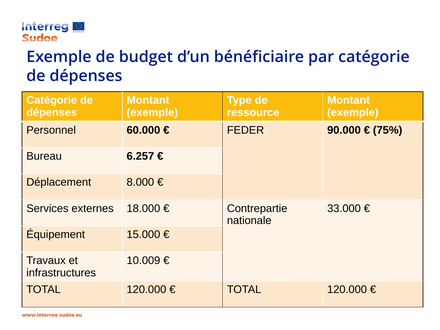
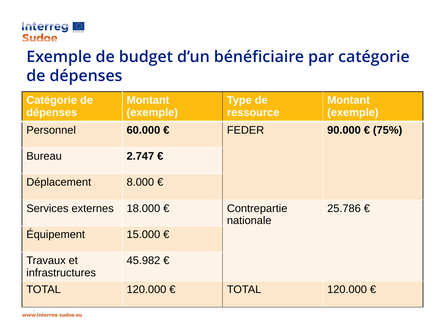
6.257: 6.257 -> 2.747
33.000: 33.000 -> 25.786
10.009: 10.009 -> 45.982
